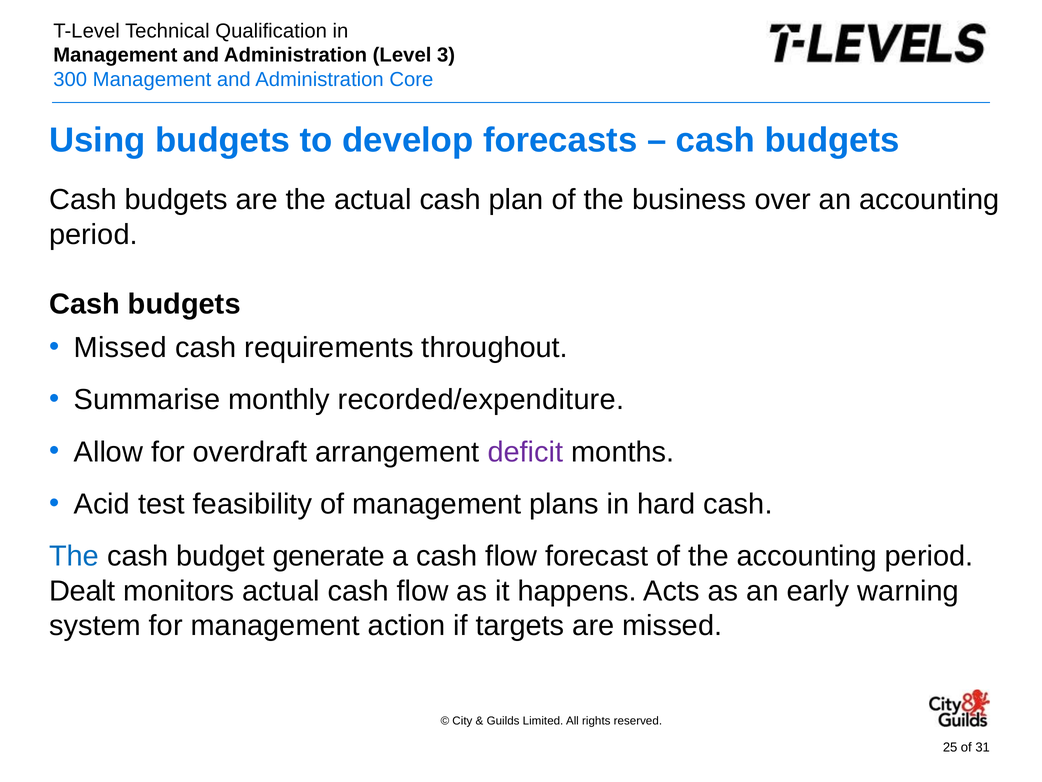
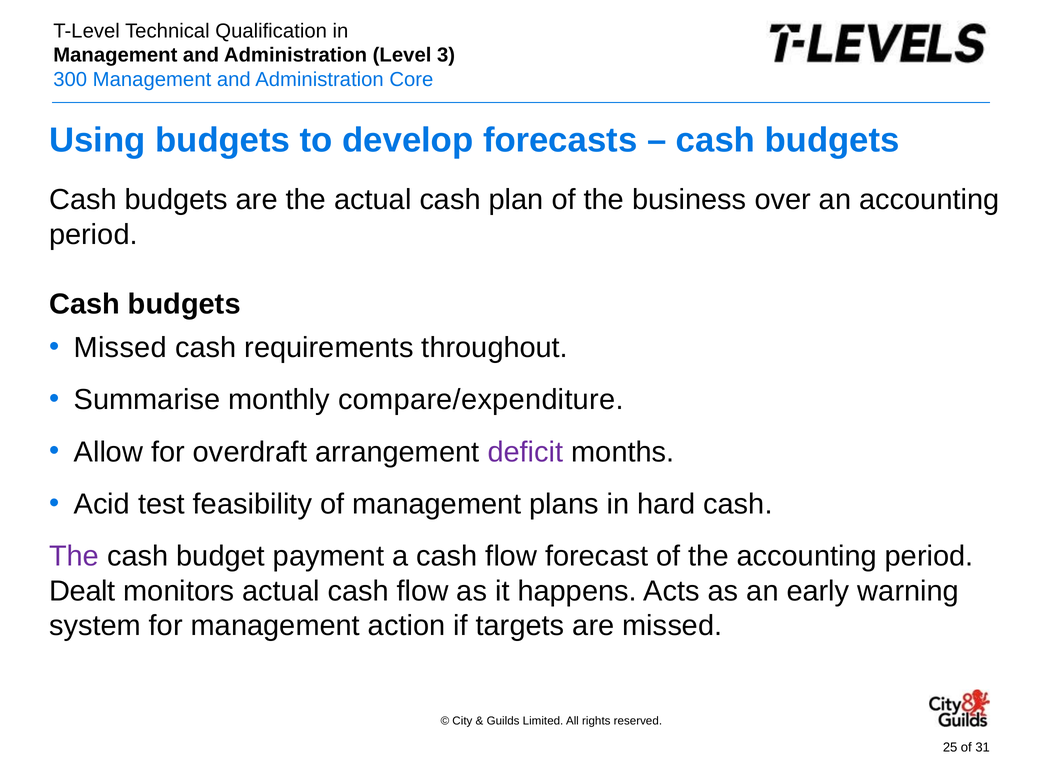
recorded/expenditure: recorded/expenditure -> compare/expenditure
The at (74, 556) colour: blue -> purple
generate: generate -> payment
